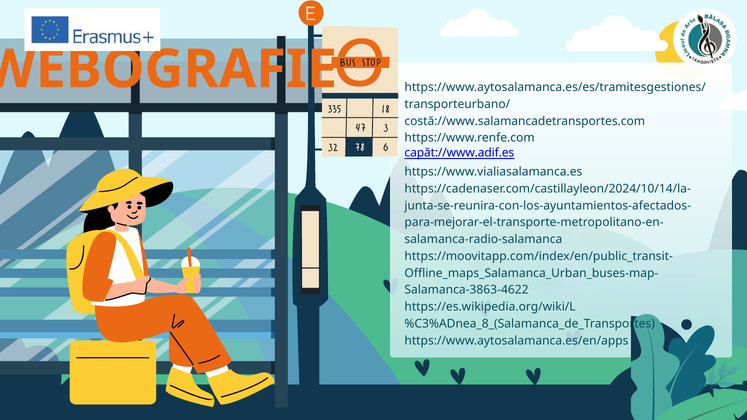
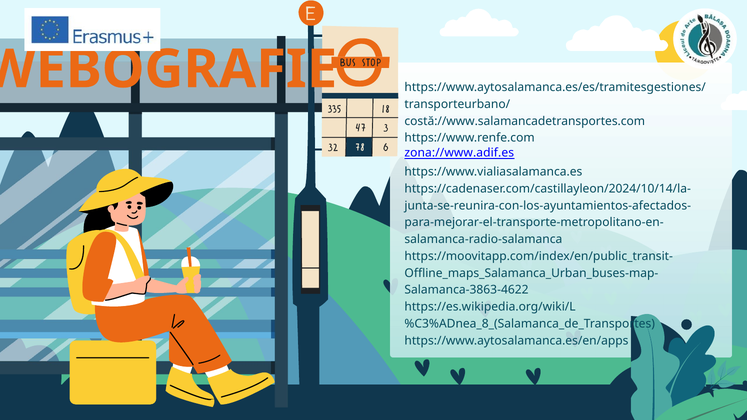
capăt://www.adif.es: capăt://www.adif.es -> zona://www.adif.es
